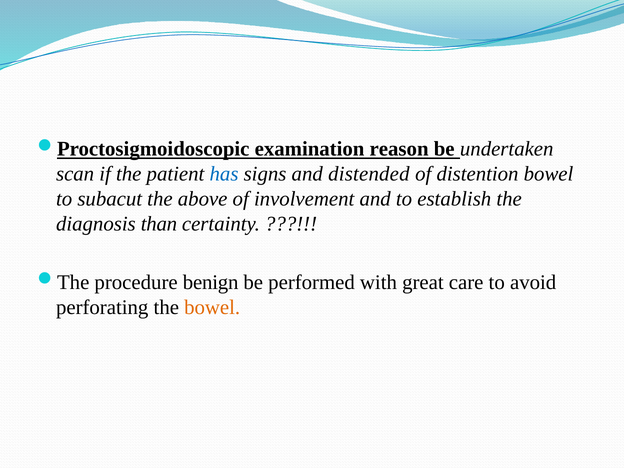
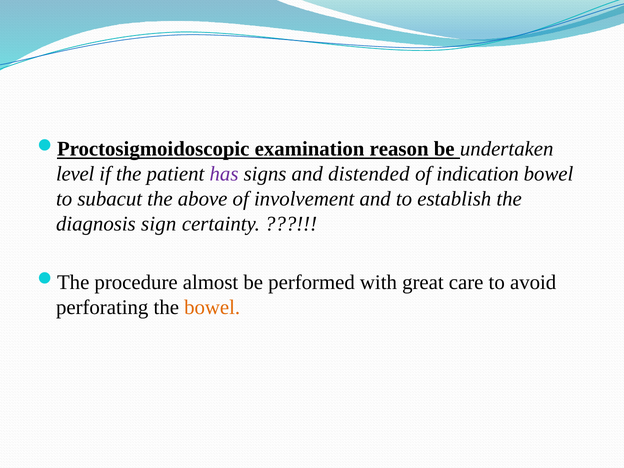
scan: scan -> level
has colour: blue -> purple
distention: distention -> indication
than: than -> sign
benign: benign -> almost
